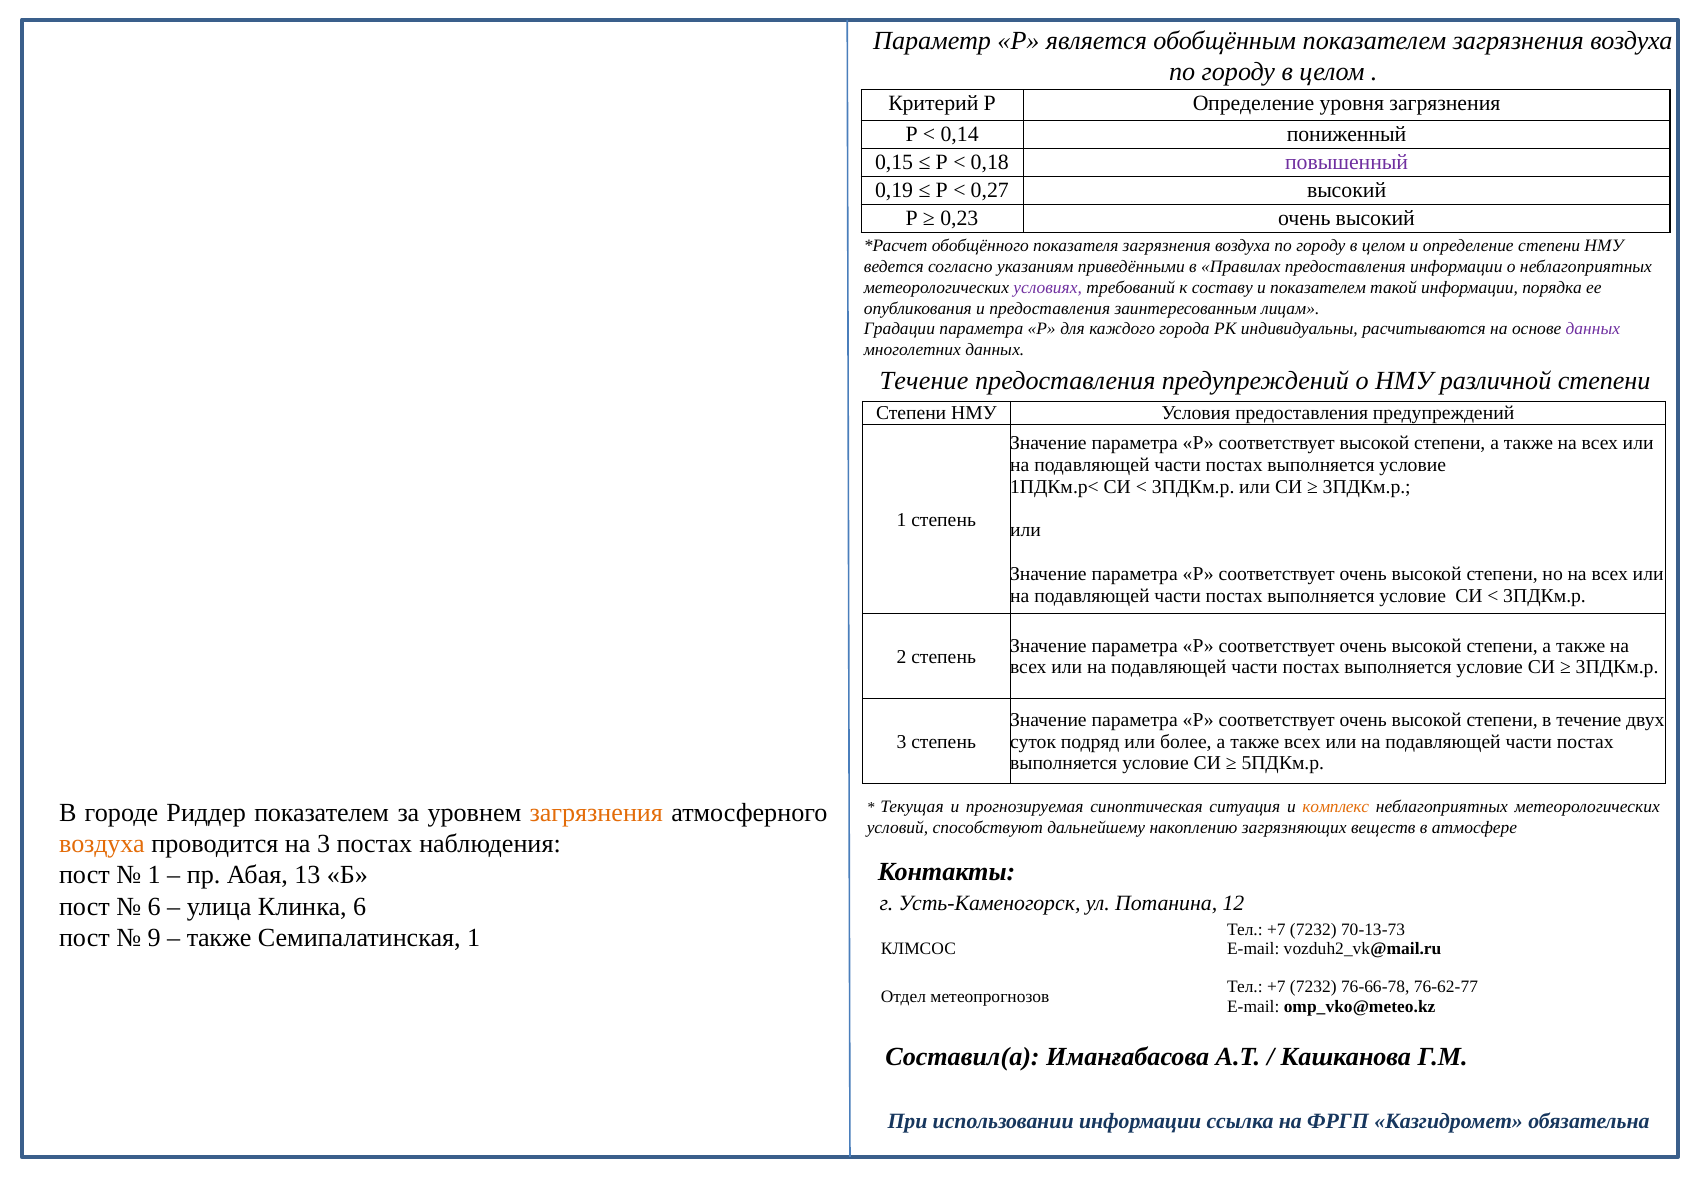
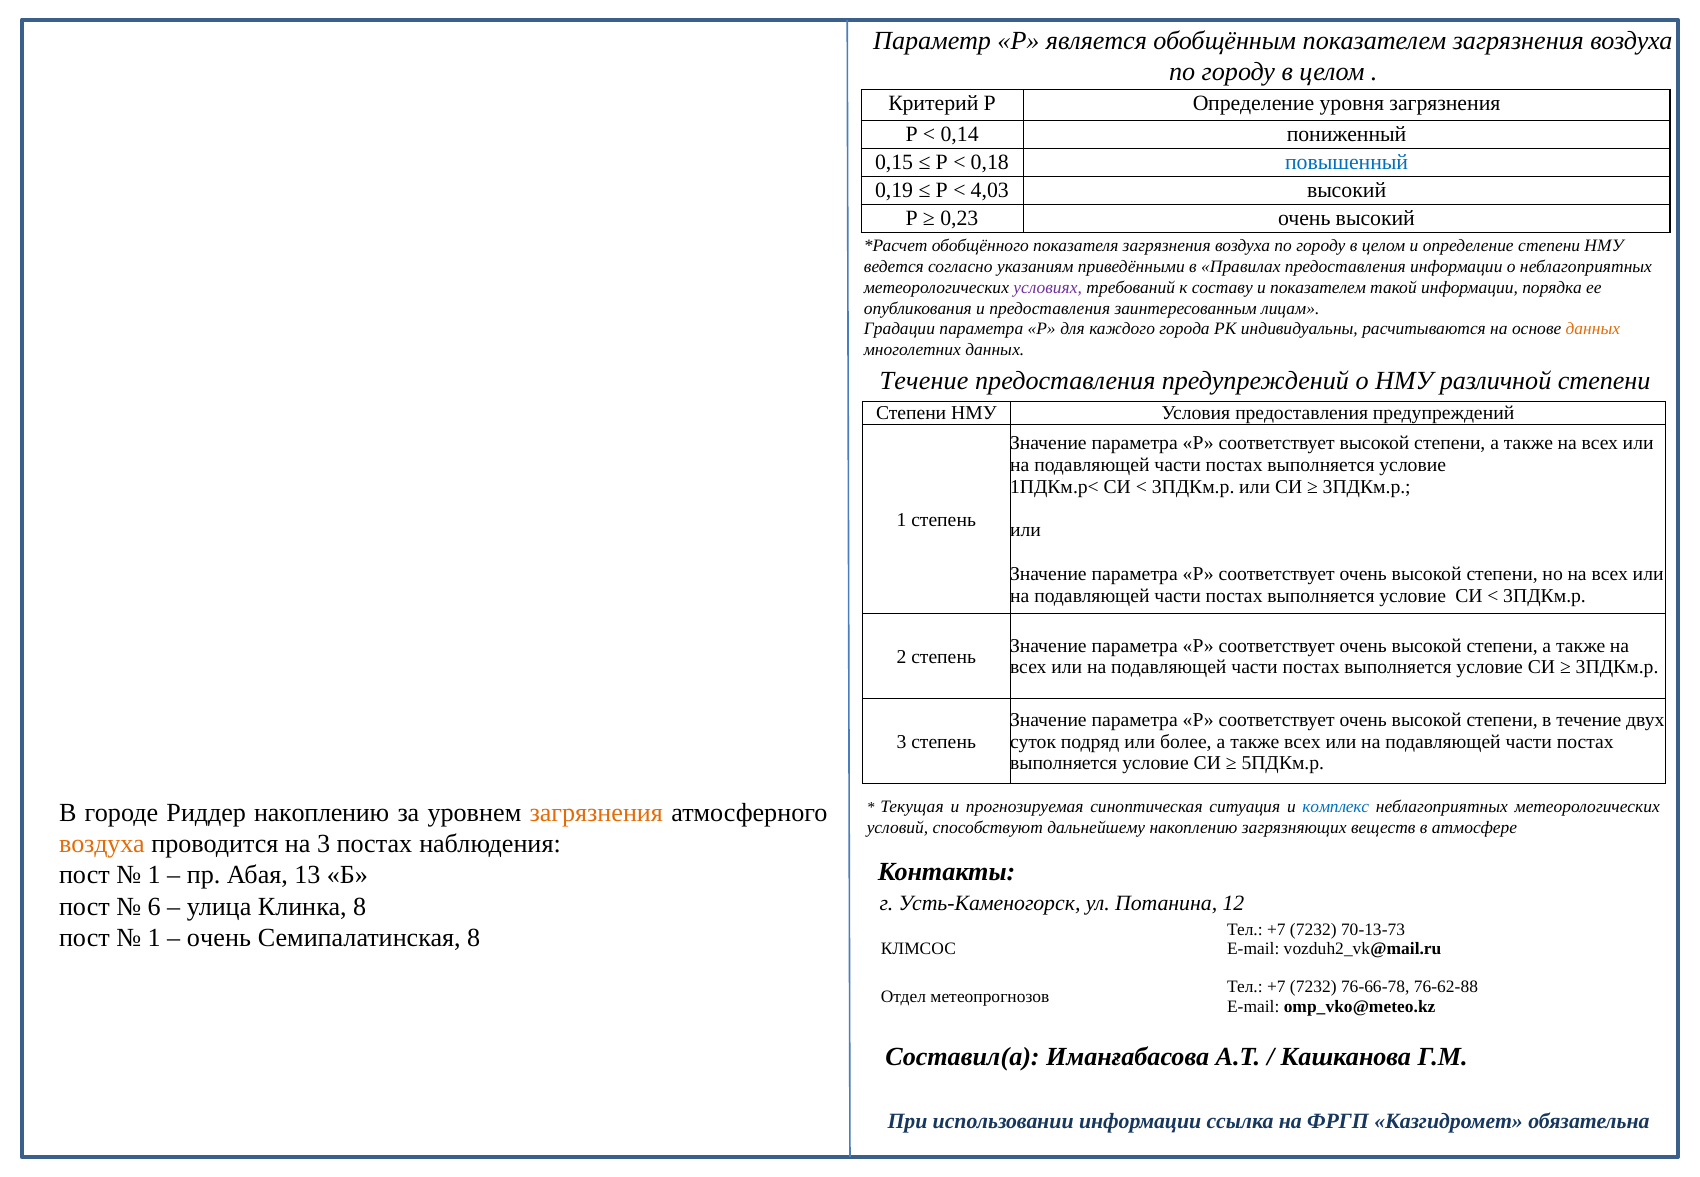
повышенный colour: purple -> blue
0,27: 0,27 -> 4,03
данных at (1593, 329) colour: purple -> orange
Риддер показателем: показателем -> накоплению
комплекс colour: orange -> blue
Клинка 6: 6 -> 8
9 at (154, 938): 9 -> 1
также at (219, 938): также -> очень
Семипалатинская 1: 1 -> 8
76-62-77: 76-62-77 -> 76-62-88
